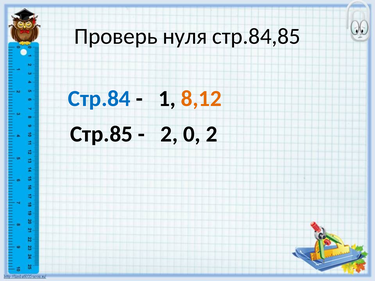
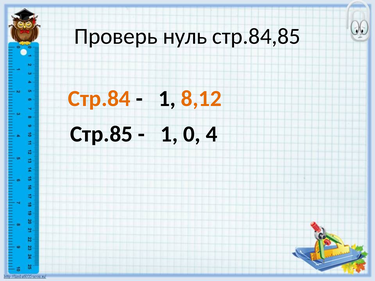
нуля: нуля -> нуль
Стр.84 colour: blue -> orange
2 at (169, 134): 2 -> 1
0 2: 2 -> 4
